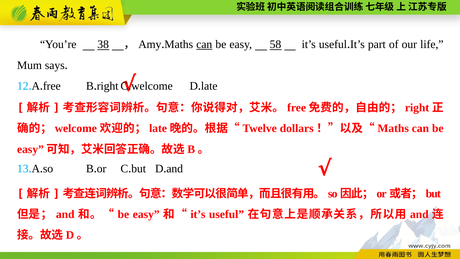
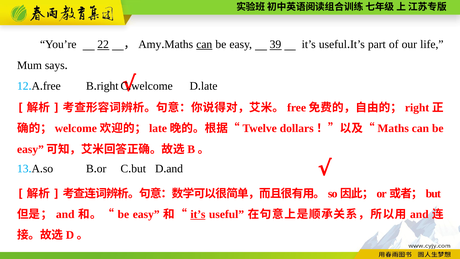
38: 38 -> 22
58: 58 -> 39
it’s at (198, 214) underline: none -> present
